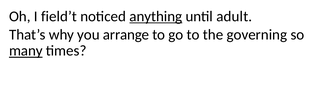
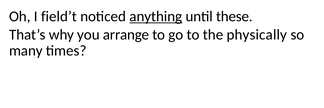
adult: adult -> these
governing: governing -> physically
many underline: present -> none
